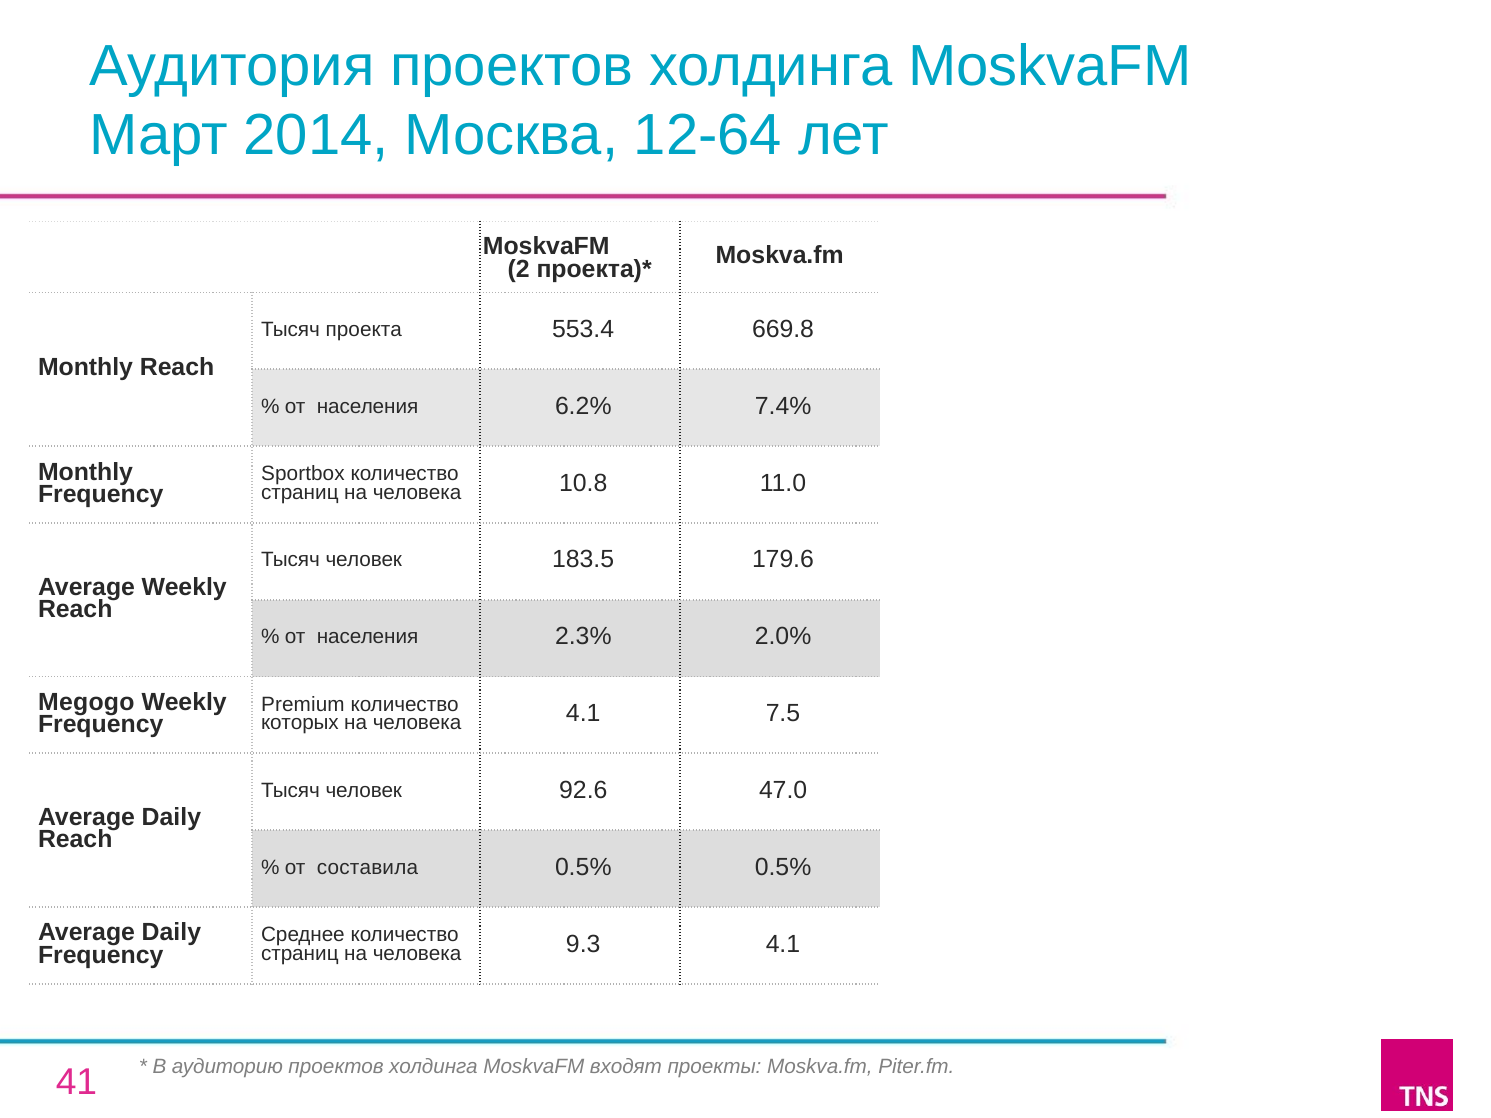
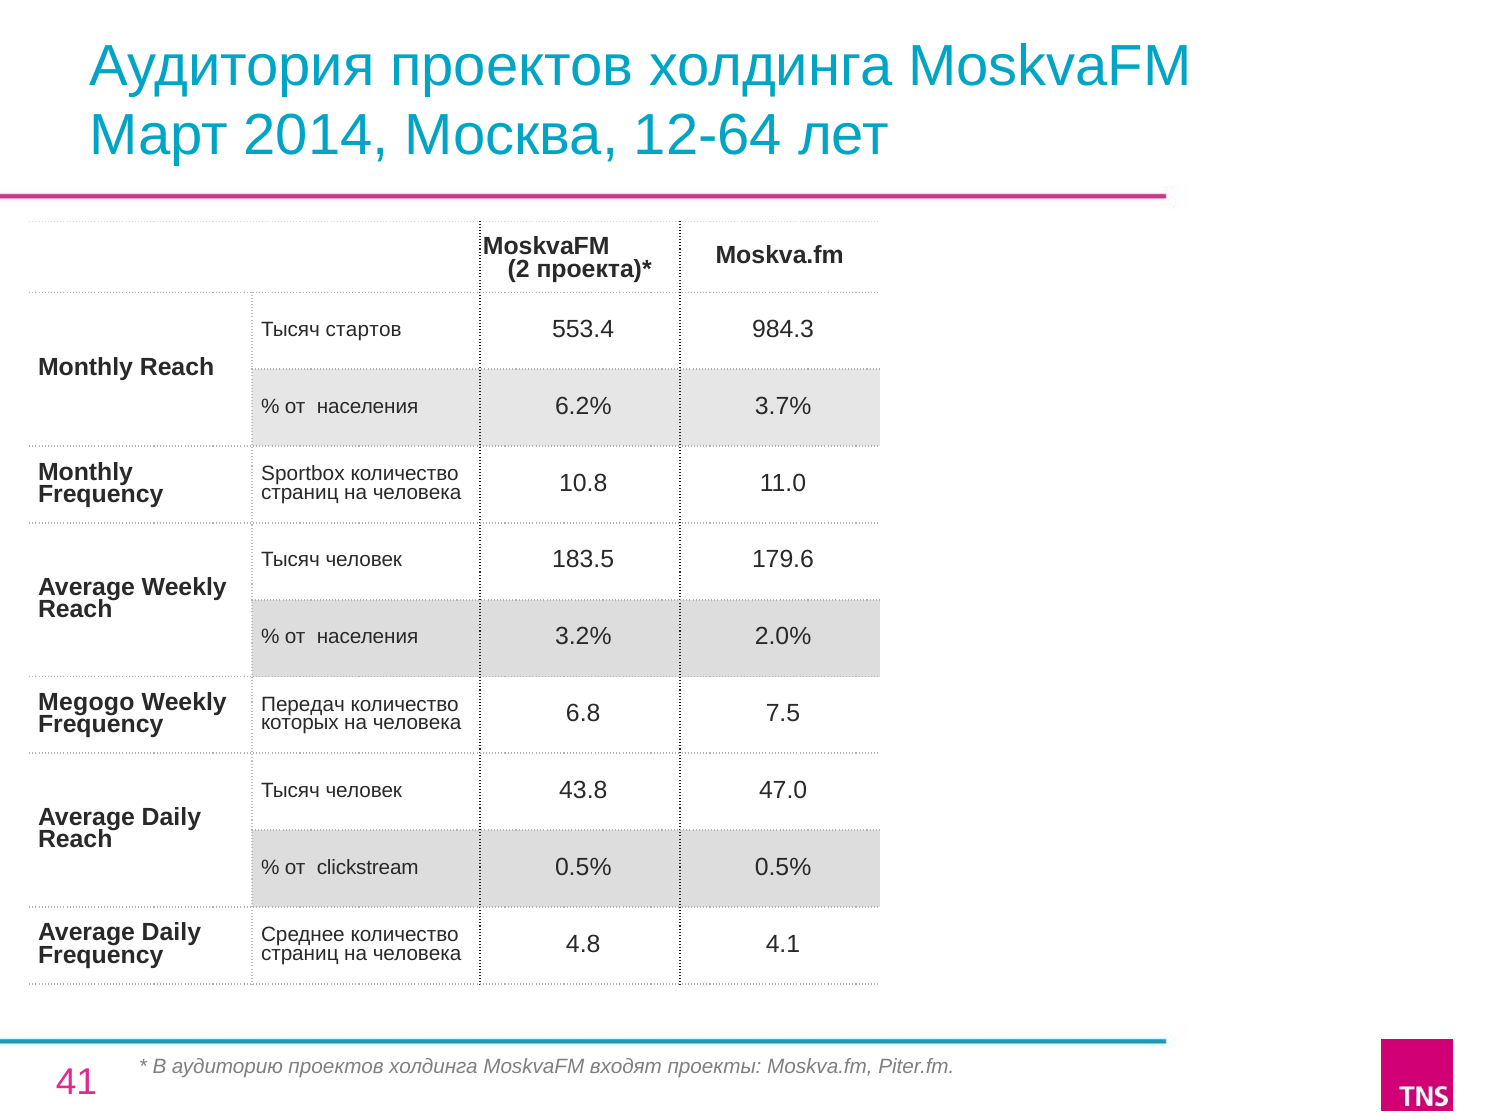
проекта: проекта -> стартов
669.8: 669.8 -> 984.3
7.4%: 7.4% -> 3.7%
2.3%: 2.3% -> 3.2%
Premium: Premium -> Передач
человека 4.1: 4.1 -> 6.8
92.6: 92.6 -> 43.8
составила: составила -> clickstream
9.3: 9.3 -> 4.8
